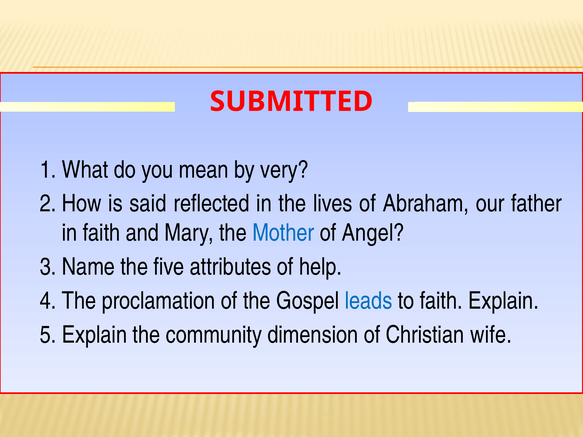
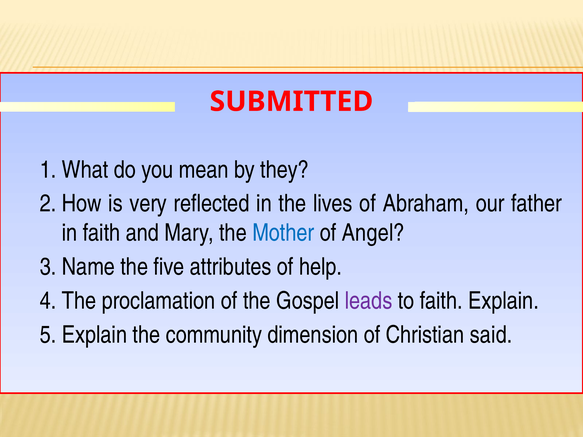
very: very -> they
said: said -> very
leads colour: blue -> purple
wife: wife -> said
